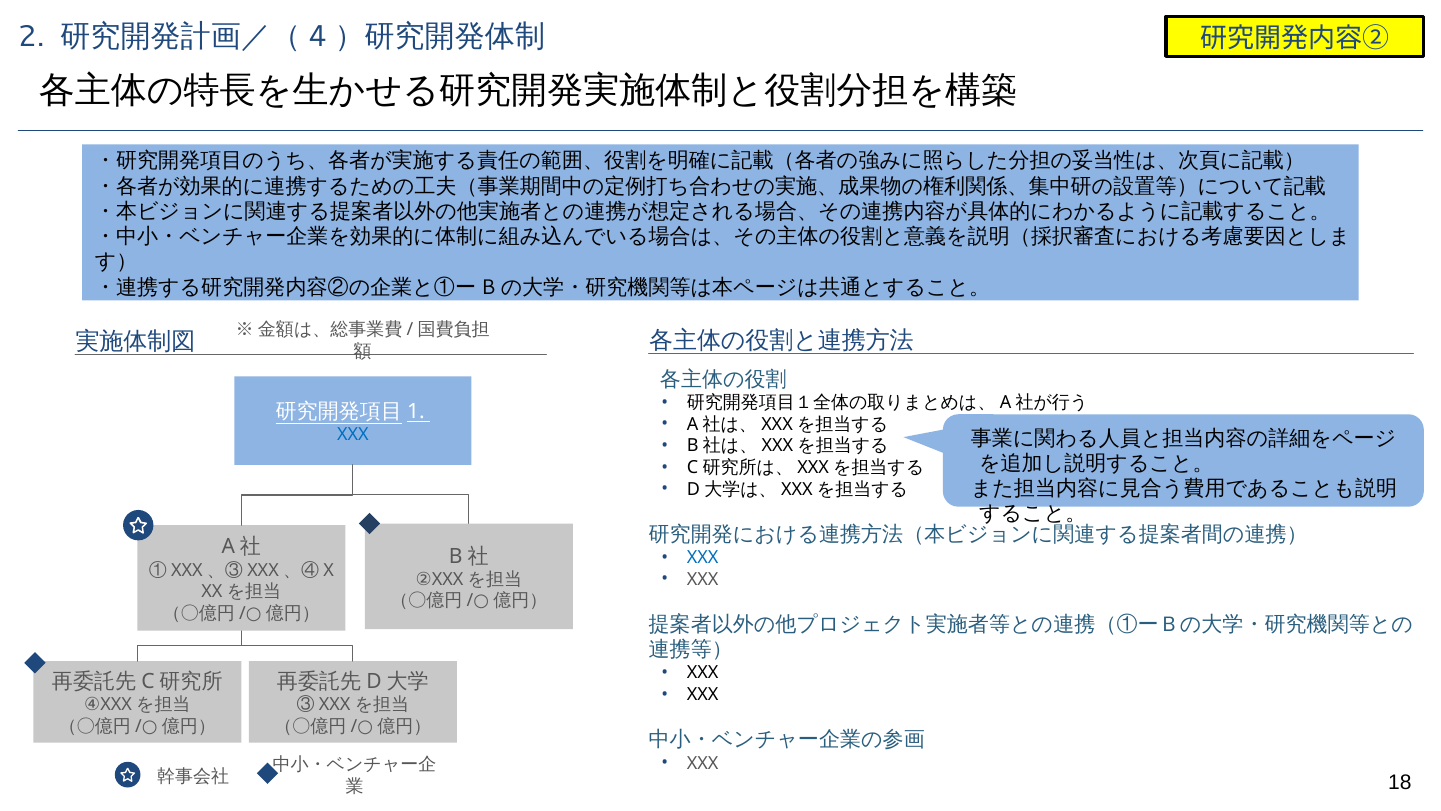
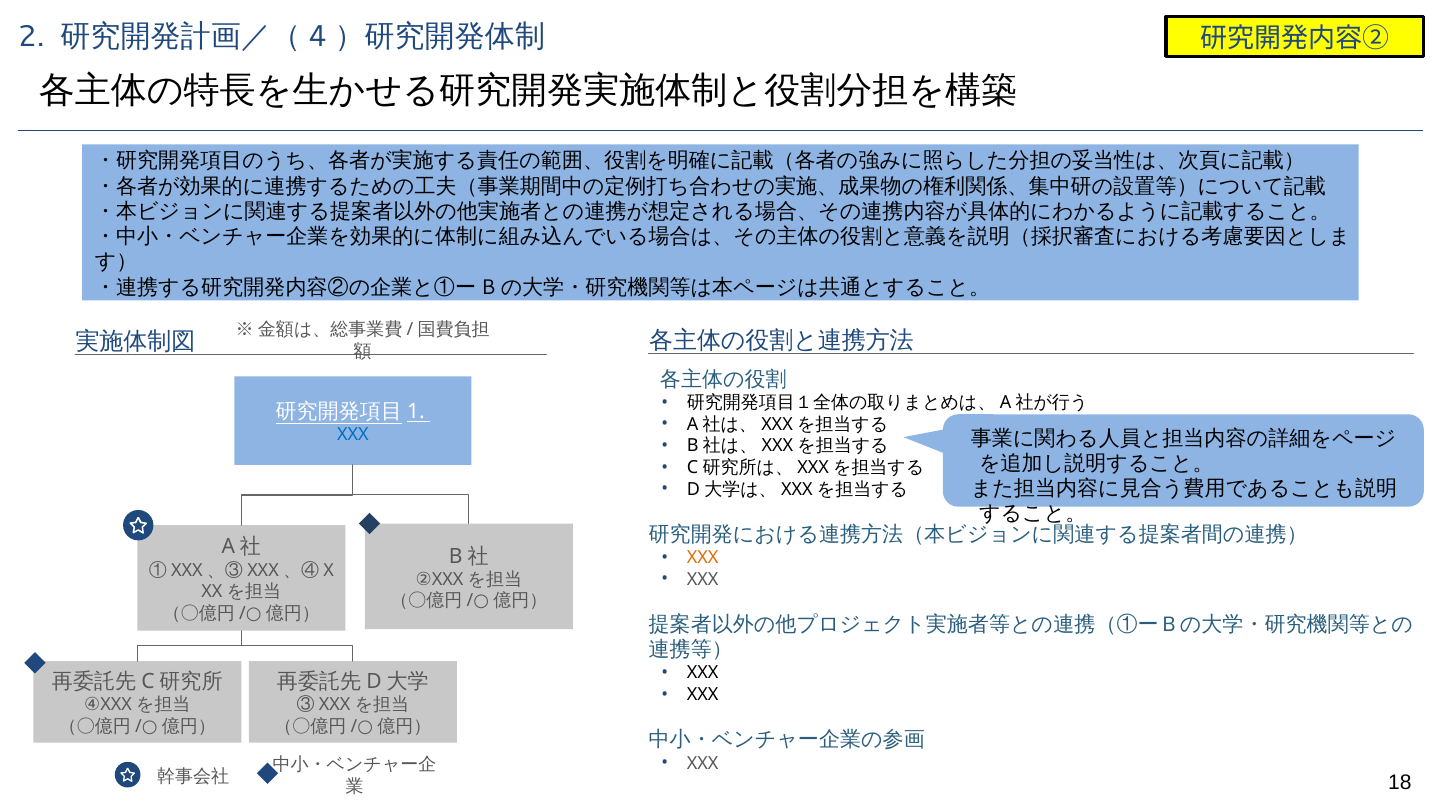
XXX at (703, 557) colour: blue -> orange
